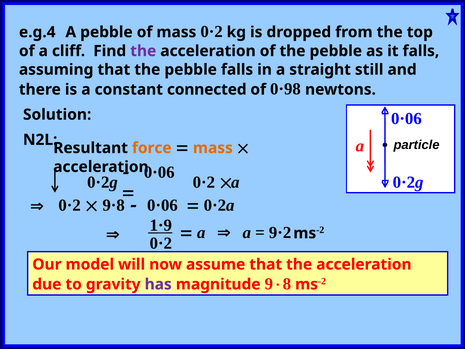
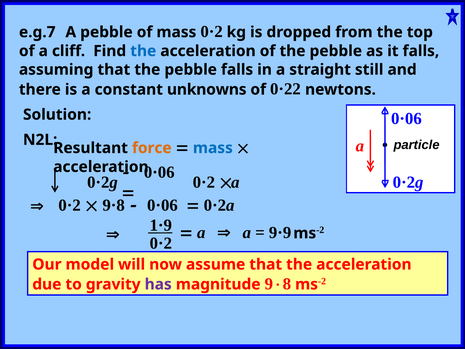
e.g.4: e.g.4 -> e.g.7
the at (143, 51) colour: purple -> blue
connected: connected -> unknowns
0·98: 0·98 -> 0·22
mass at (213, 148) colour: orange -> blue
9·2: 9·2 -> 9·9
